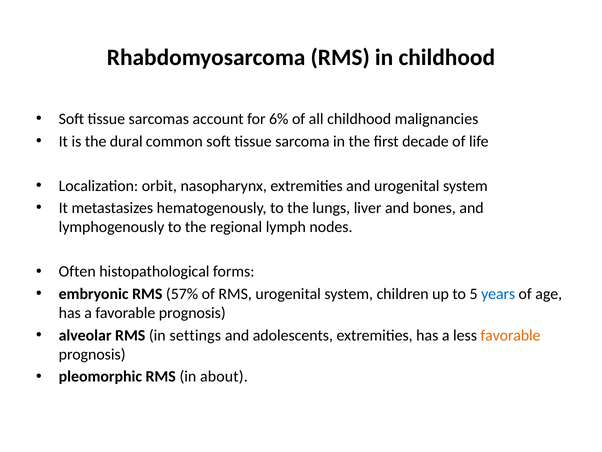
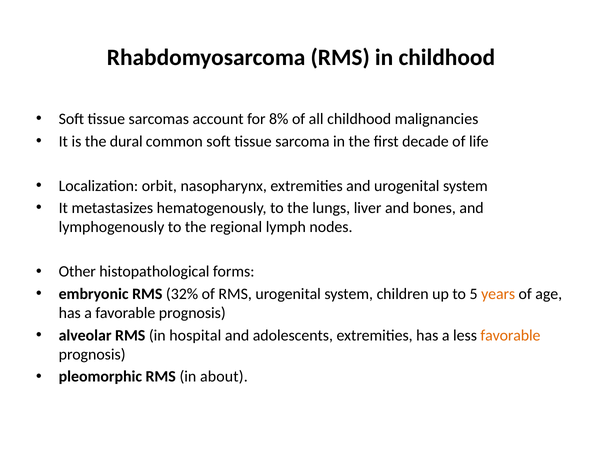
6%: 6% -> 8%
Often: Often -> Other
57%: 57% -> 32%
years colour: blue -> orange
settings: settings -> hospital
